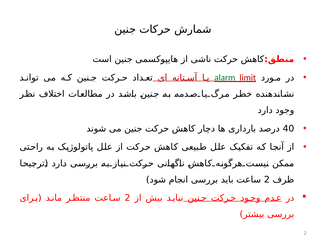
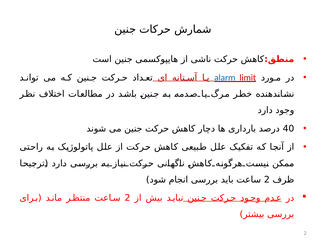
alarm colour: green -> blue
